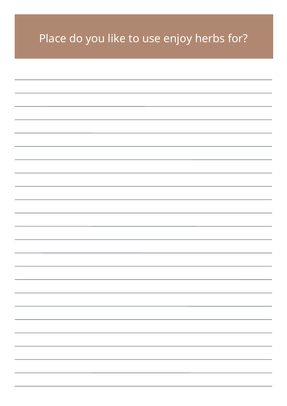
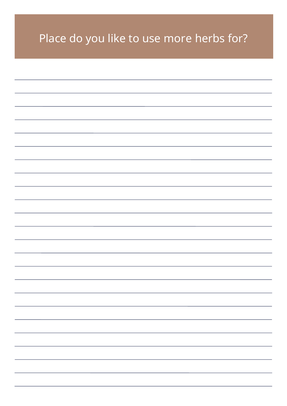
enjoy: enjoy -> more
